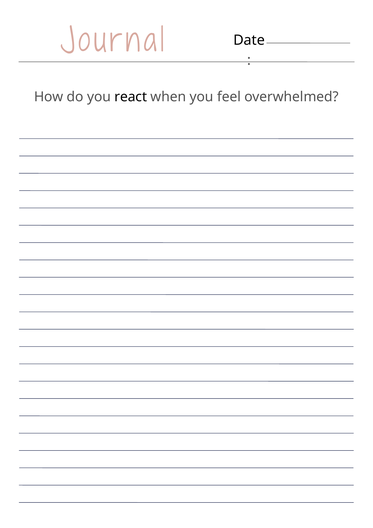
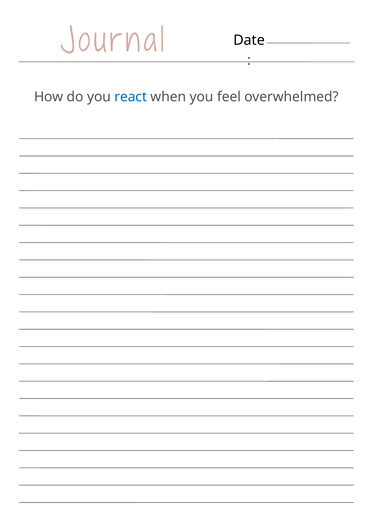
react colour: black -> blue
